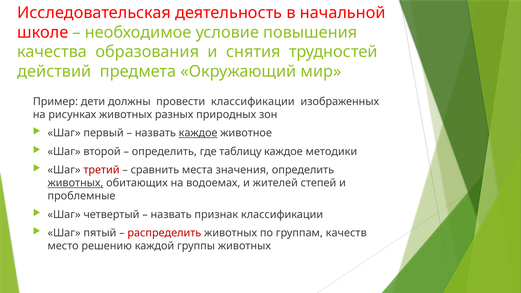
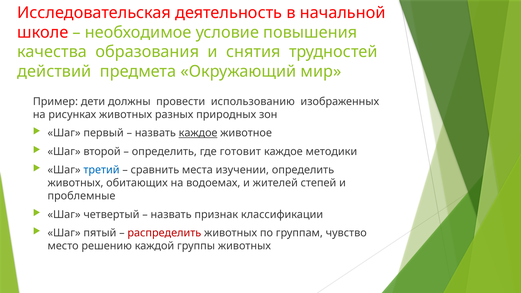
провести классификации: классификации -> использованию
таблицу: таблицу -> готовит
третий colour: red -> blue
значения: значения -> изучении
животных at (75, 183) underline: present -> none
качеств: качеств -> чувство
